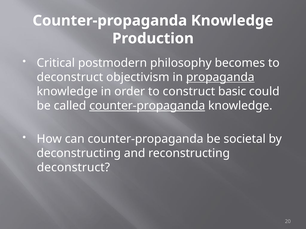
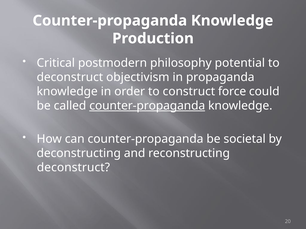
becomes: becomes -> potential
propaganda underline: present -> none
basic: basic -> force
